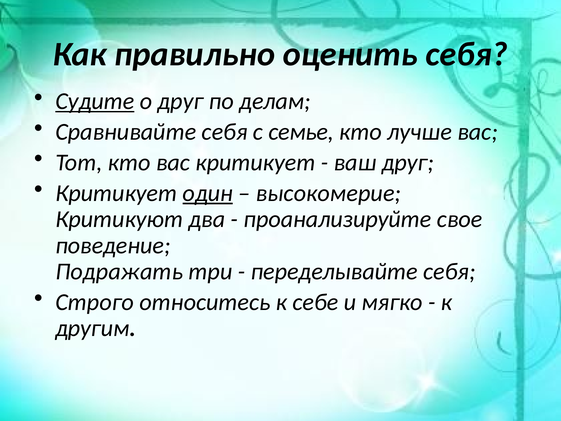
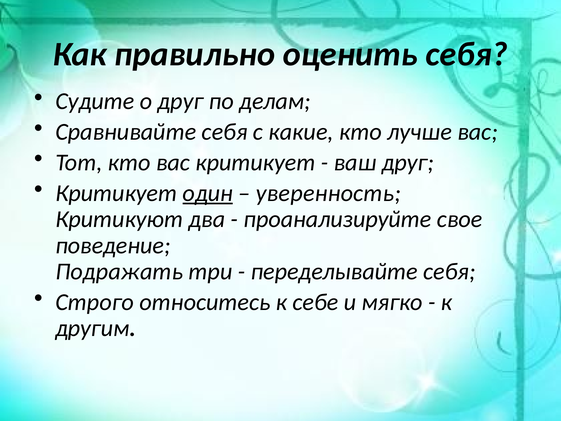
Судите underline: present -> none
семье: семье -> какие
высокомерие: высокомерие -> уверенность
